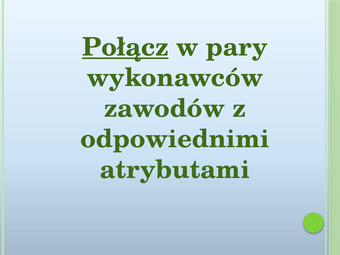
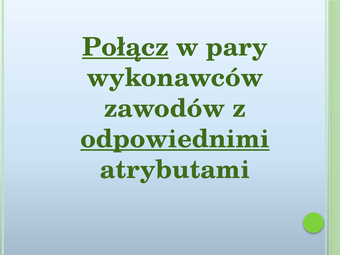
odpowiednimi underline: none -> present
